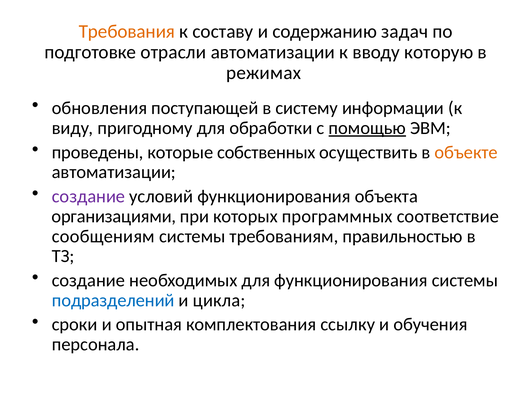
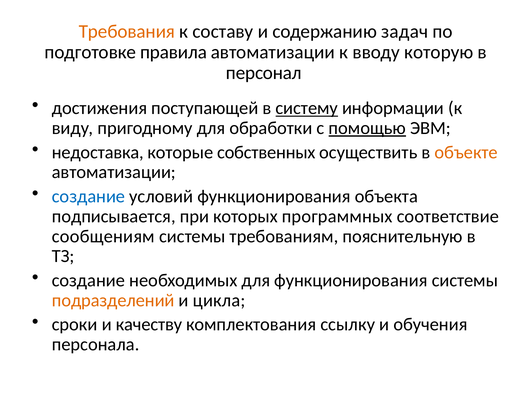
отрасли: отрасли -> правила
режимах: режимах -> персонал
обновления: обновления -> достижения
систему underline: none -> present
проведены: проведены -> недоставка
создание at (89, 196) colour: purple -> blue
организациями: организациями -> подписывается
правильностью: правильностью -> пояснительную
подразделений colour: blue -> orange
опытная: опытная -> качеству
